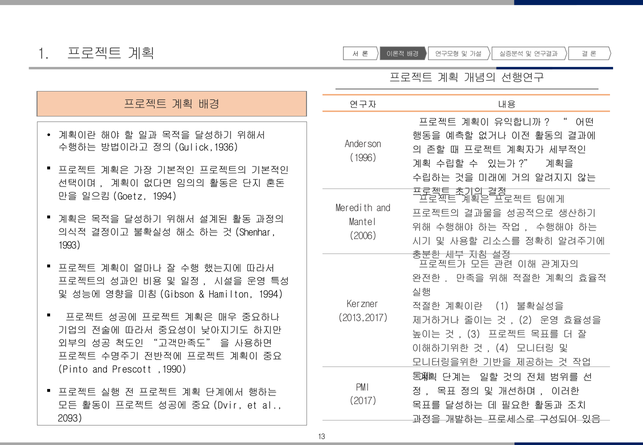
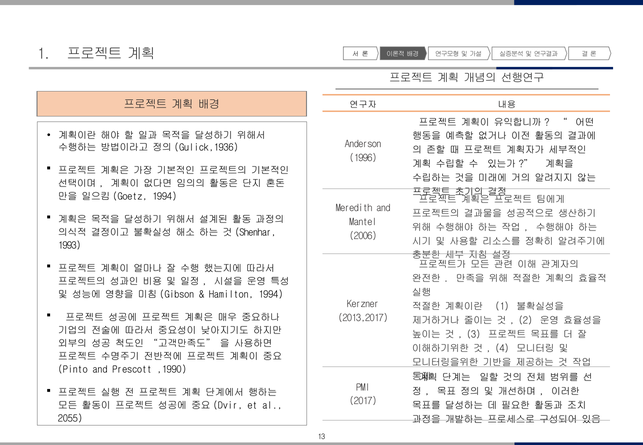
2093: 2093 -> 2055
